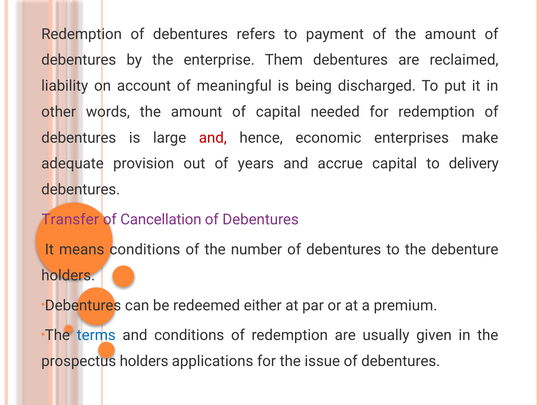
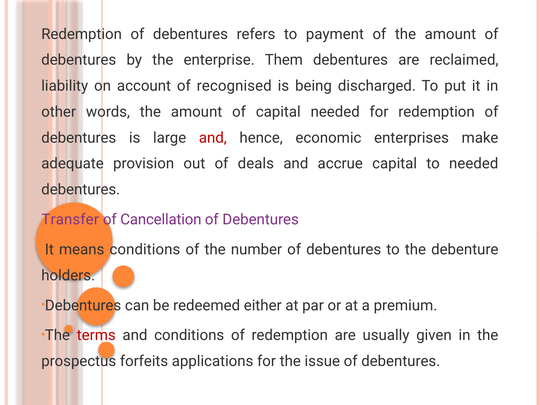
meaningful: meaningful -> recognised
years: years -> deals
to delivery: delivery -> needed
terms colour: blue -> red
prospectus holders: holders -> forfeits
